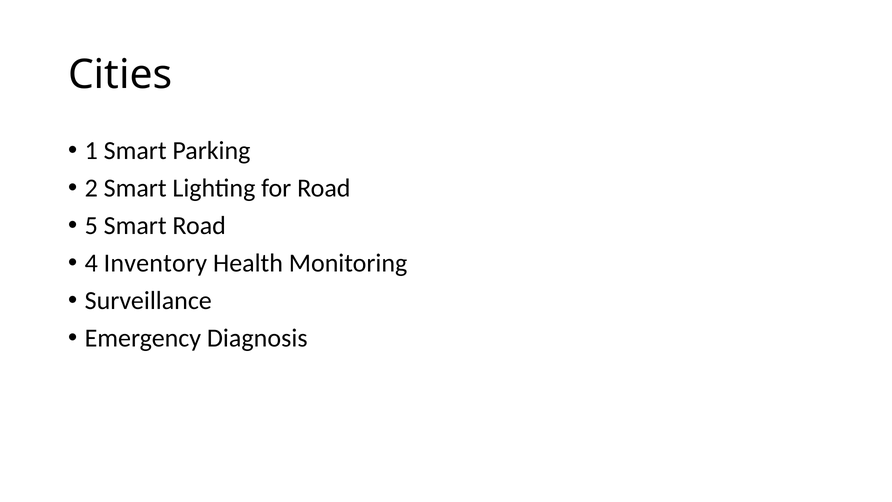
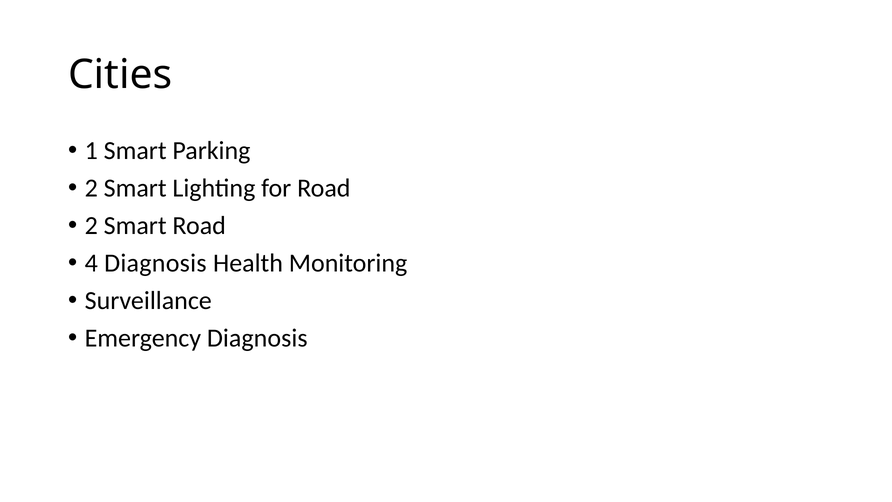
5 at (91, 226): 5 -> 2
4 Inventory: Inventory -> Diagnosis
